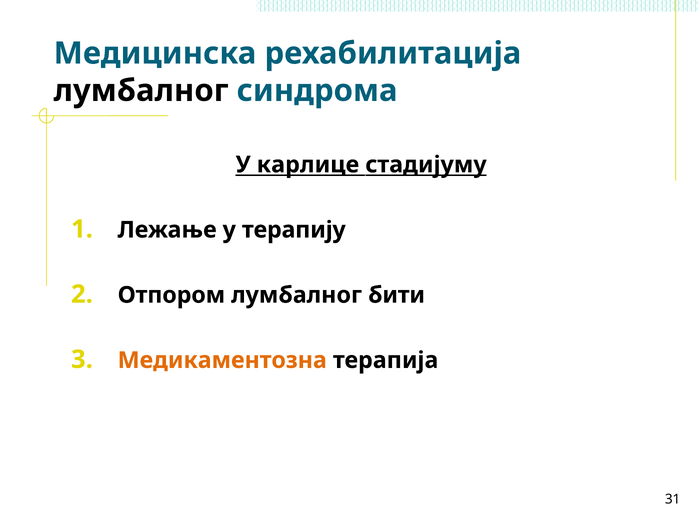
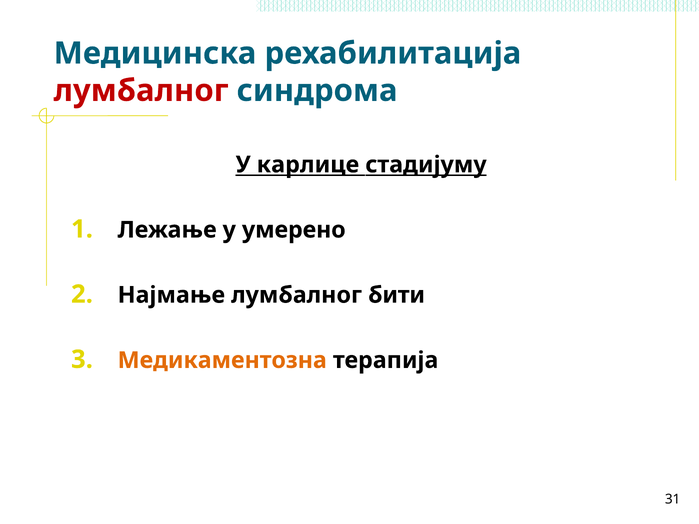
лумбалног at (141, 91) colour: black -> red
терапију: терапију -> умерено
Отпором: Отпором -> Најмање
